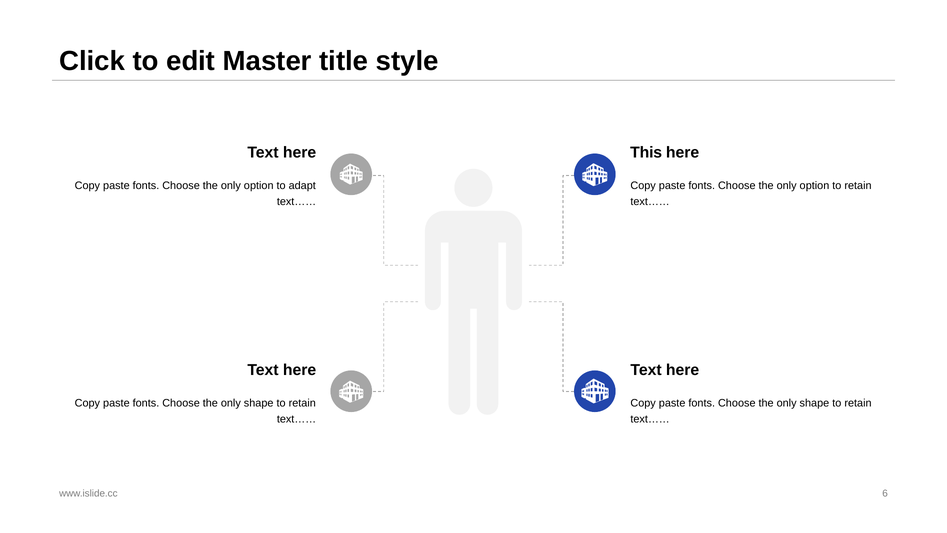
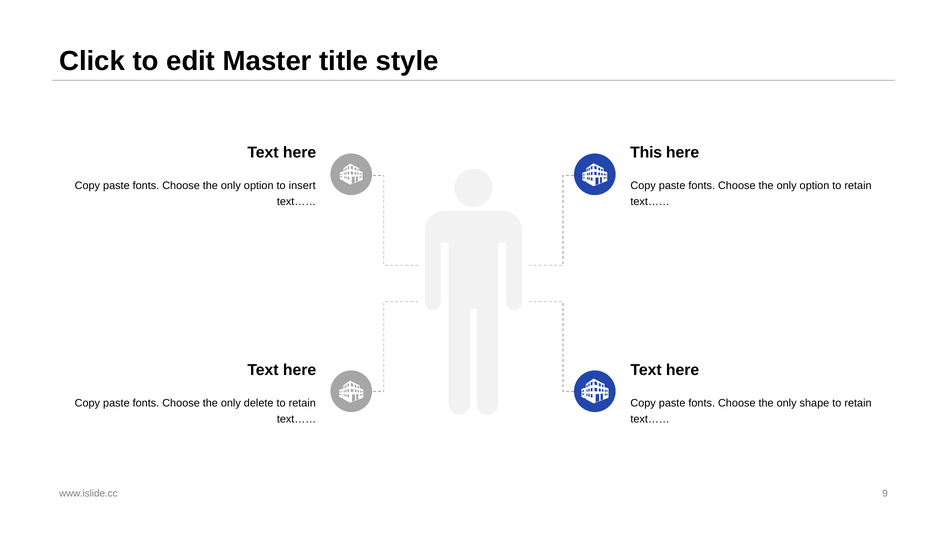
adapt: adapt -> insert
shape at (259, 403): shape -> delete
6: 6 -> 9
